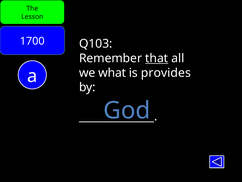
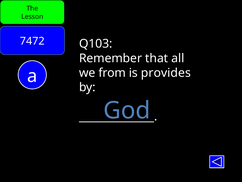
1700: 1700 -> 7472
that underline: present -> none
what: what -> from
